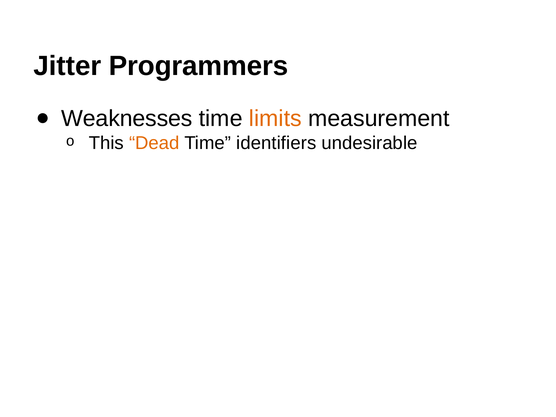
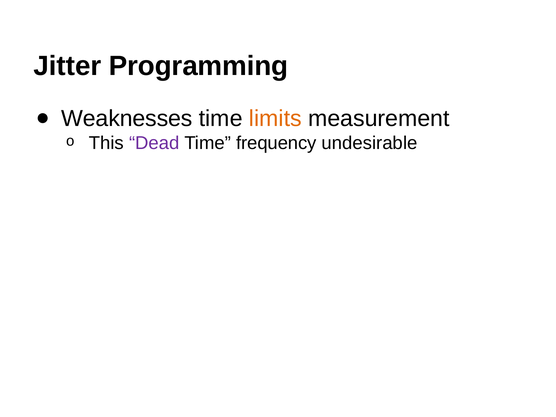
Programmers: Programmers -> Programming
Dead colour: orange -> purple
identifiers: identifiers -> frequency
